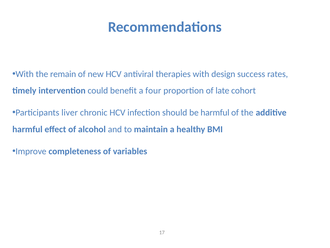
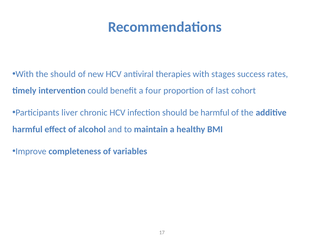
the remain: remain -> should
design: design -> stages
late: late -> last
